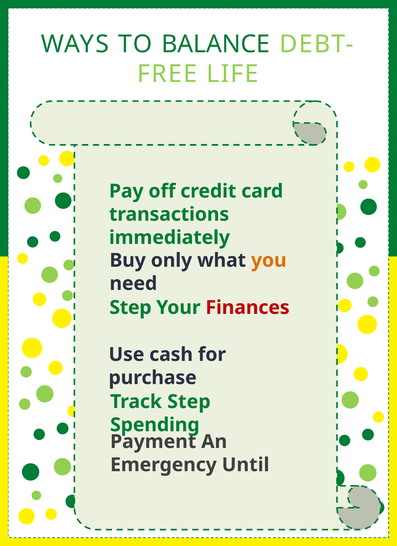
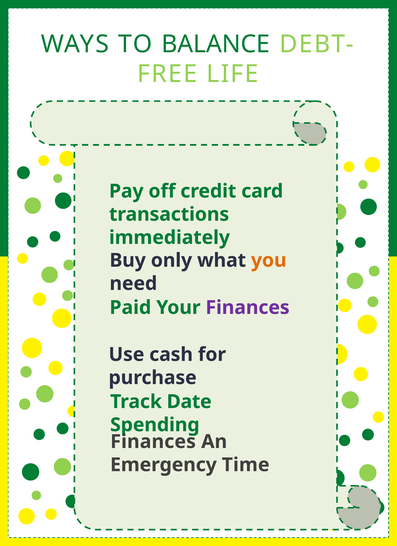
Step at (130, 307): Step -> Paid
Finances at (248, 307) colour: red -> purple
Track Step: Step -> Date
Payment at (153, 442): Payment -> Finances
Until: Until -> Time
